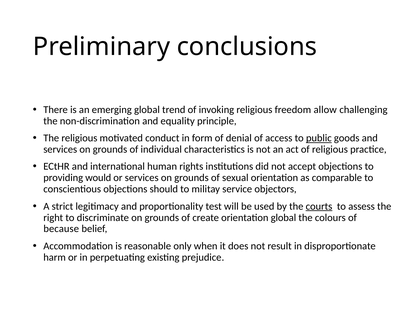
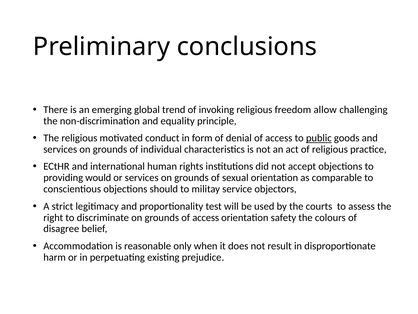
courts underline: present -> none
grounds of create: create -> access
orientation global: global -> safety
because: because -> disagree
